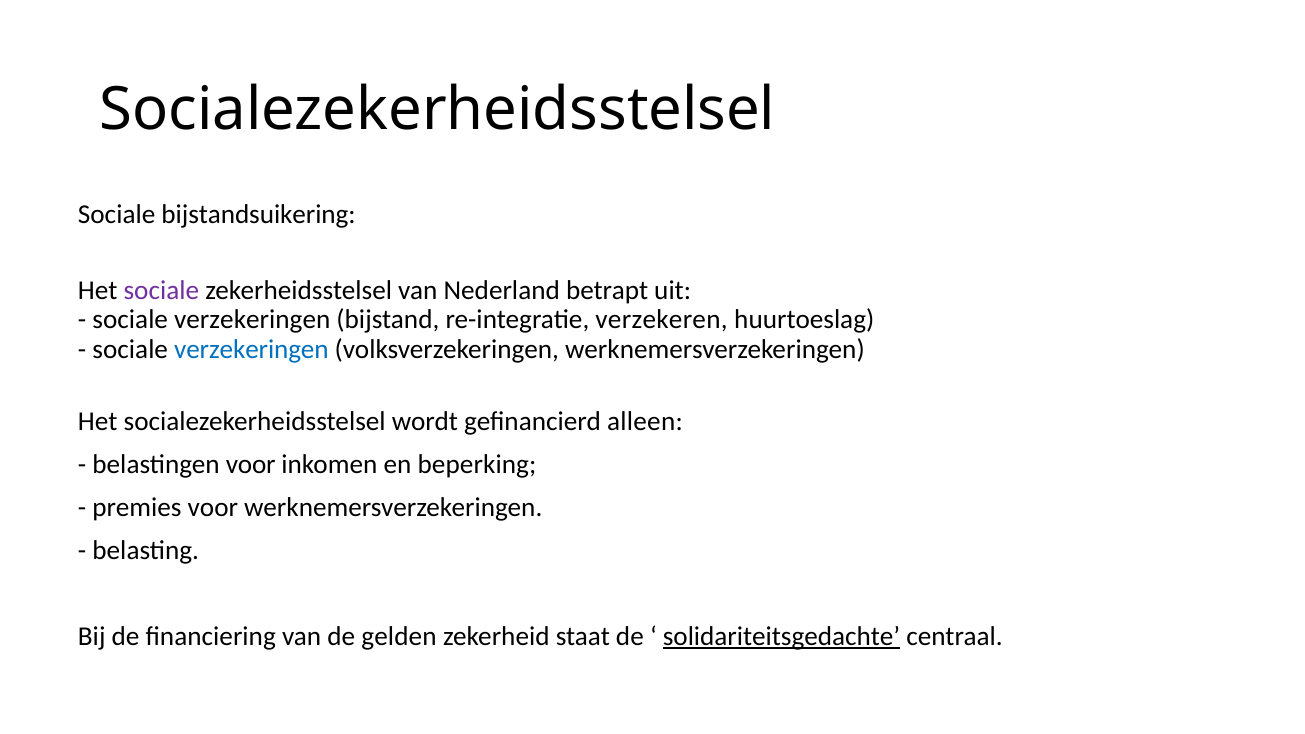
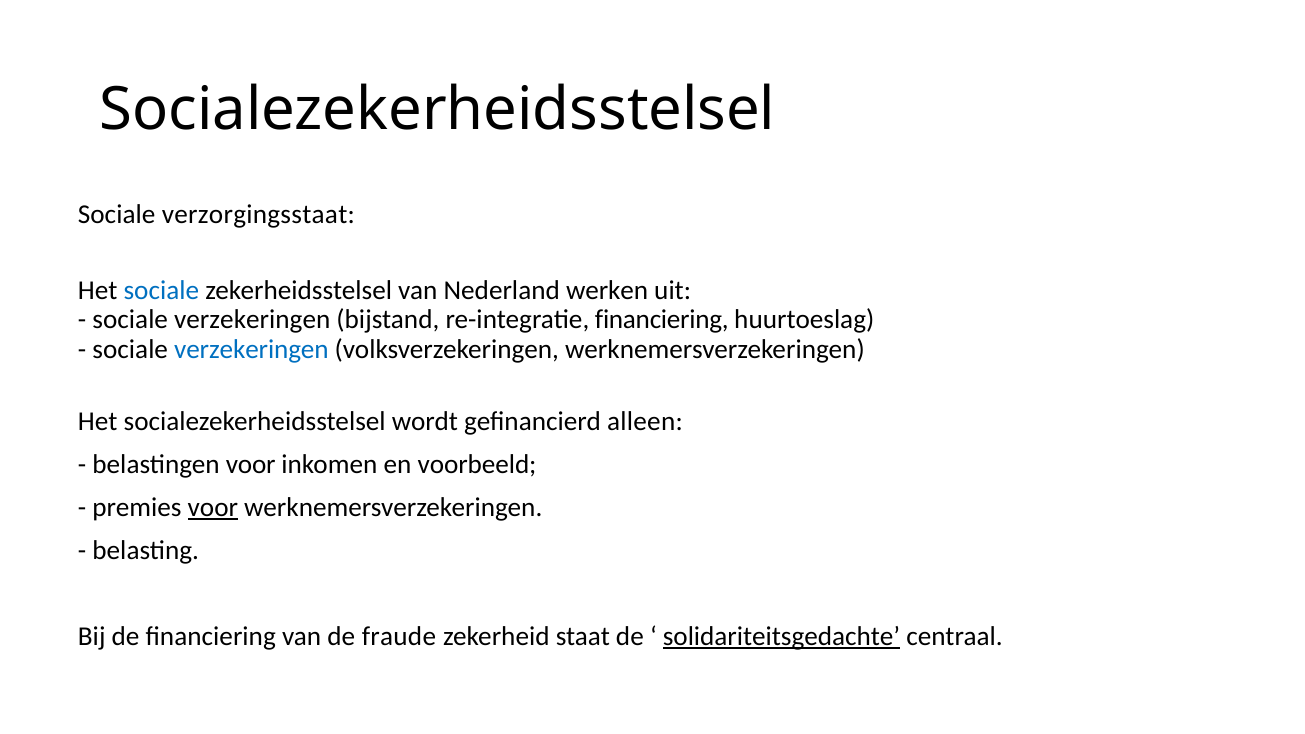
bijstandsuikering: bijstandsuikering -> verzorgingsstaat
sociale at (161, 290) colour: purple -> blue
betrapt: betrapt -> werken
re-integratie verzekeren: verzekeren -> financiering
beperking: beperking -> voorbeeld
voor at (213, 507) underline: none -> present
gelden: gelden -> fraude
